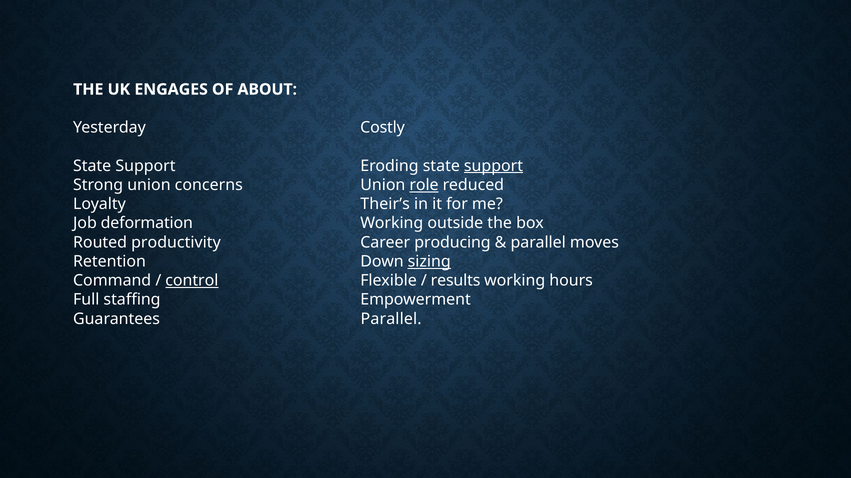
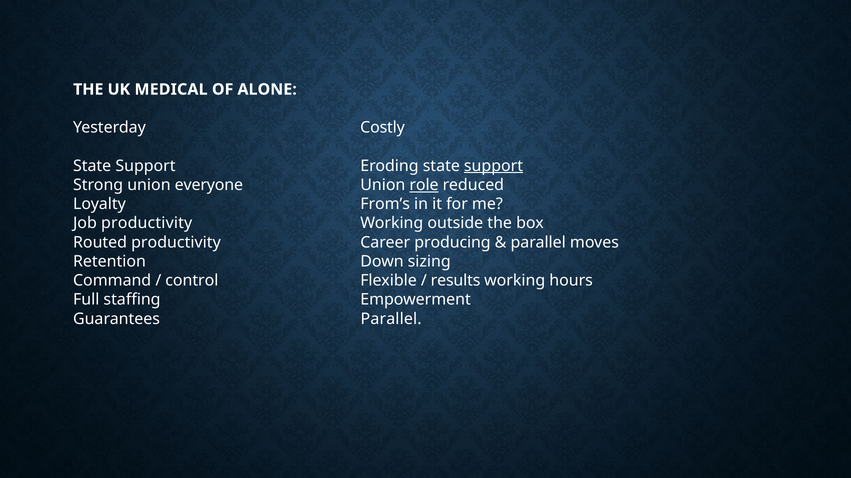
ENGAGES: ENGAGES -> MEDICAL
ABOUT: ABOUT -> ALONE
concerns: concerns -> everyone
Their’s: Their’s -> From’s
Job deformation: deformation -> productivity
sizing underline: present -> none
control underline: present -> none
